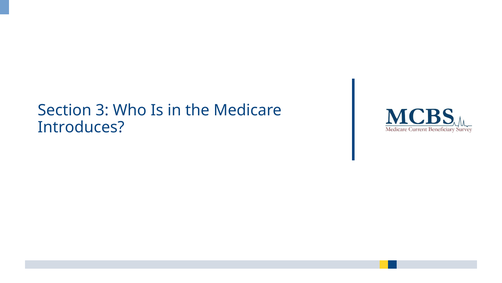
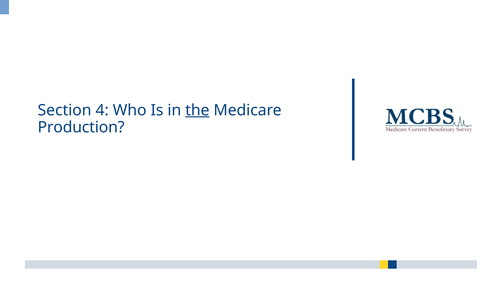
3: 3 -> 4
the underline: none -> present
Introduces: Introduces -> Production
